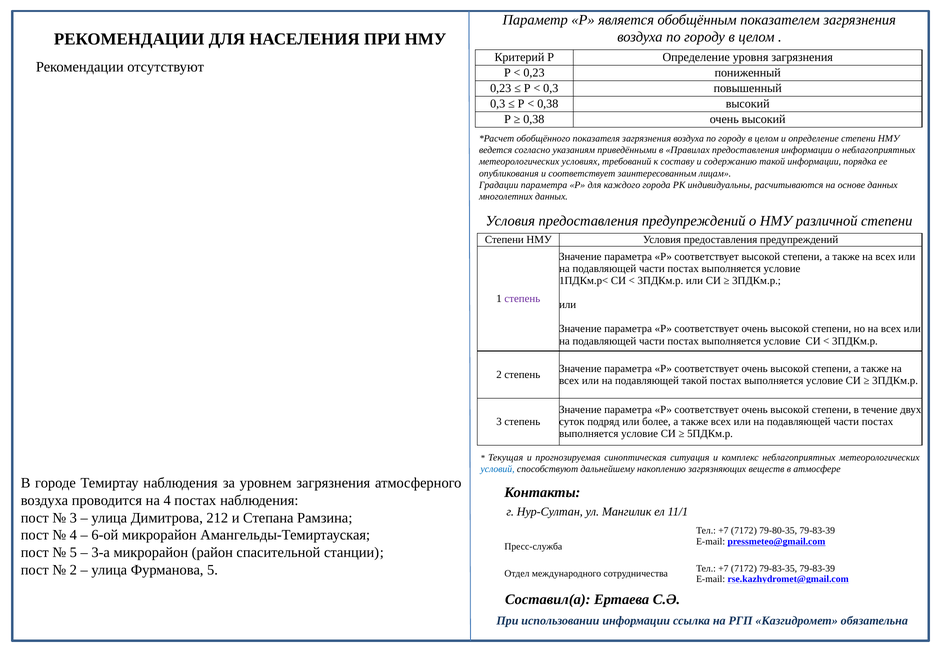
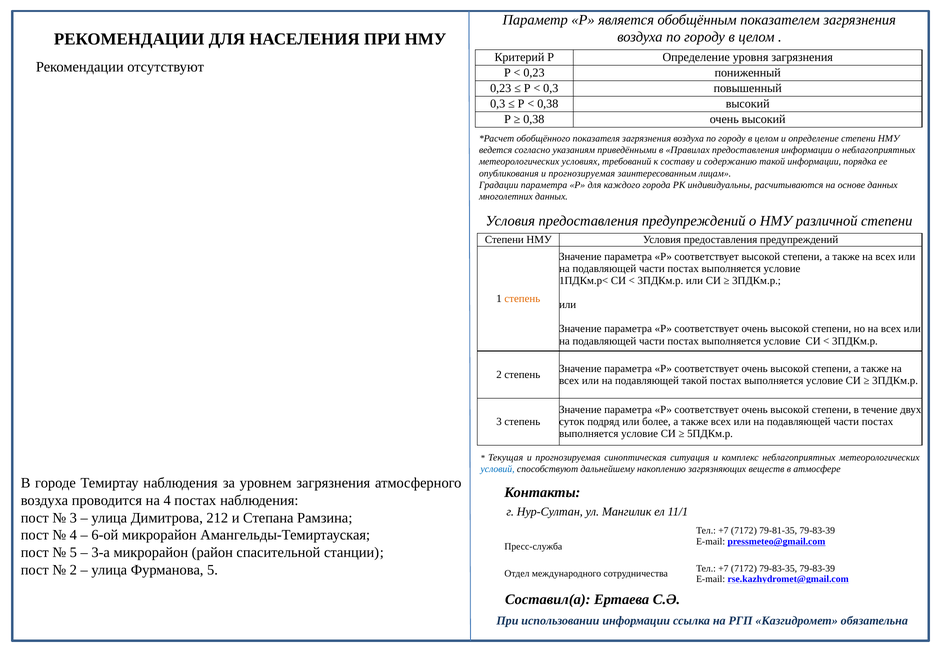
опубликования и соответствует: соответствует -> прогнозируемая
степень at (522, 299) colour: purple -> orange
79-80-35: 79-80-35 -> 79-81-35
